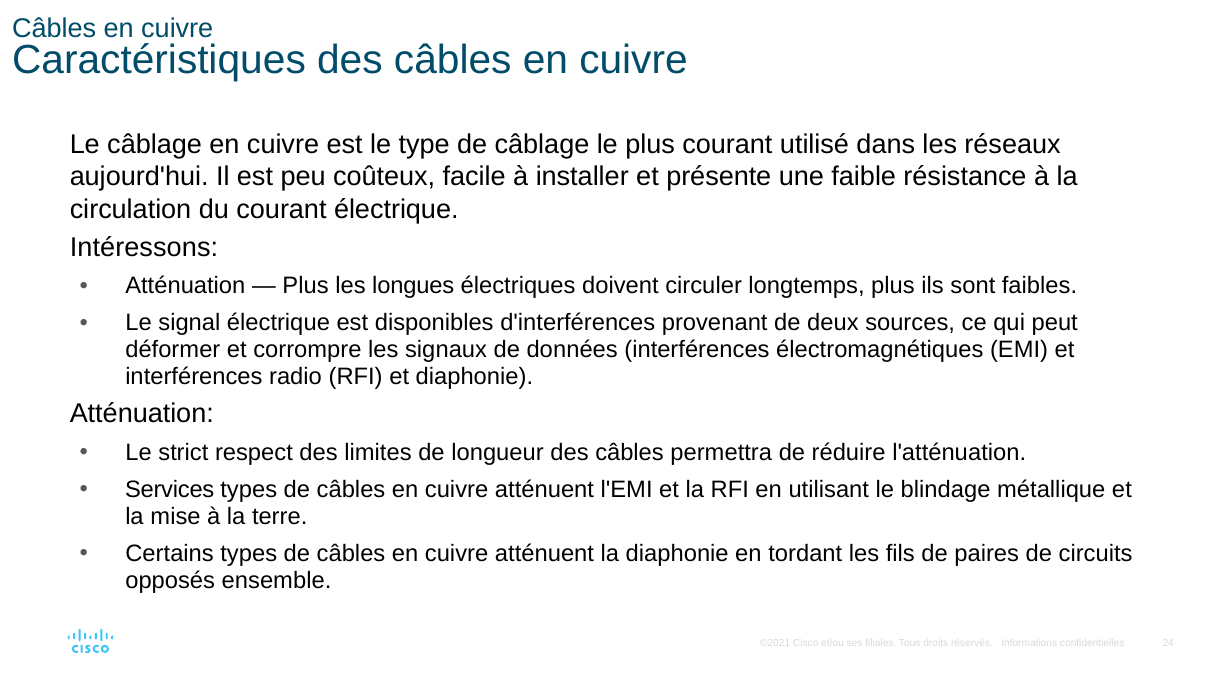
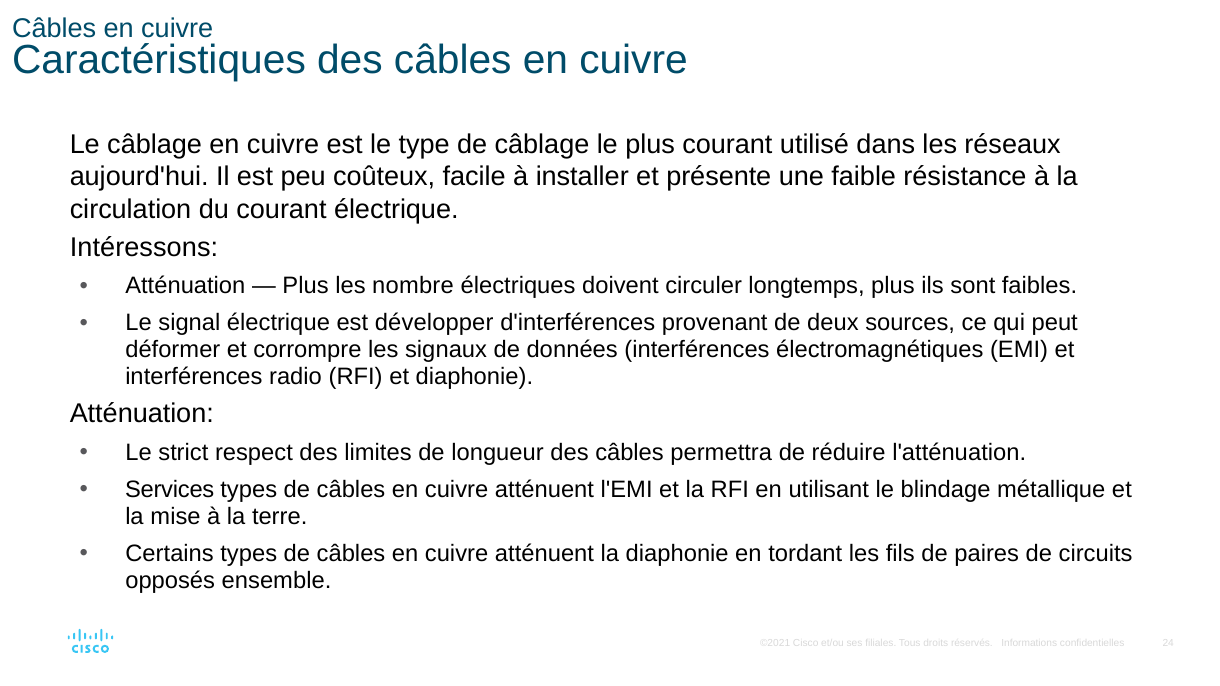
longues: longues -> nombre
disponibles: disponibles -> développer
